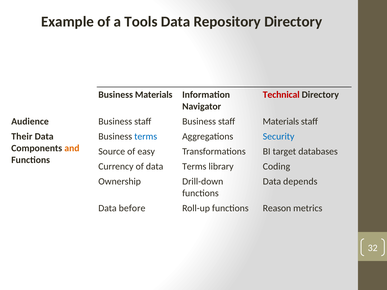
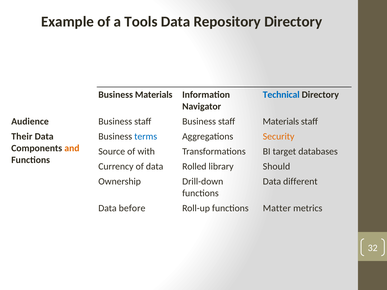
Technical colour: red -> blue
Security colour: blue -> orange
easy: easy -> with
data Terms: Terms -> Rolled
Coding: Coding -> Should
depends: depends -> different
Reason: Reason -> Matter
